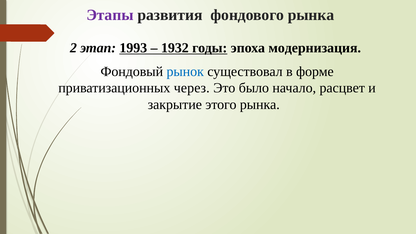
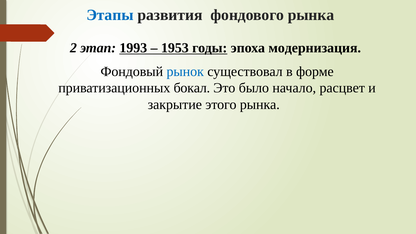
Этапы colour: purple -> blue
1932: 1932 -> 1953
через: через -> бокал
